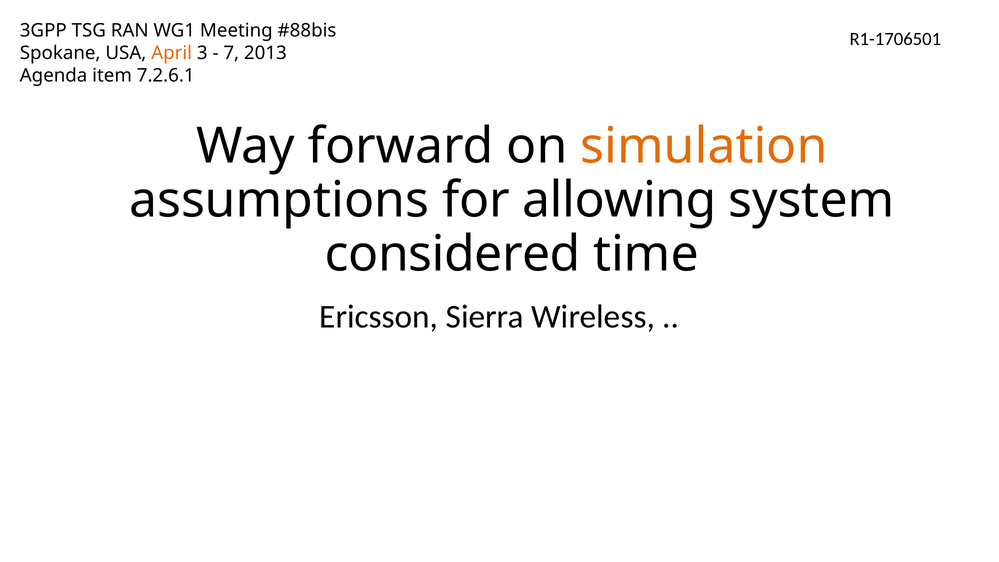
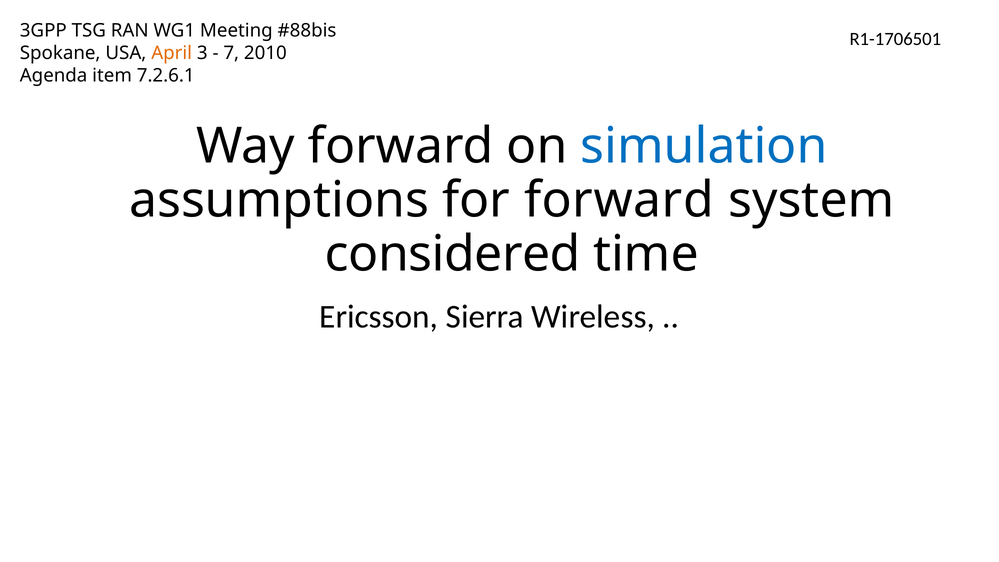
2013: 2013 -> 2010
simulation colour: orange -> blue
for allowing: allowing -> forward
